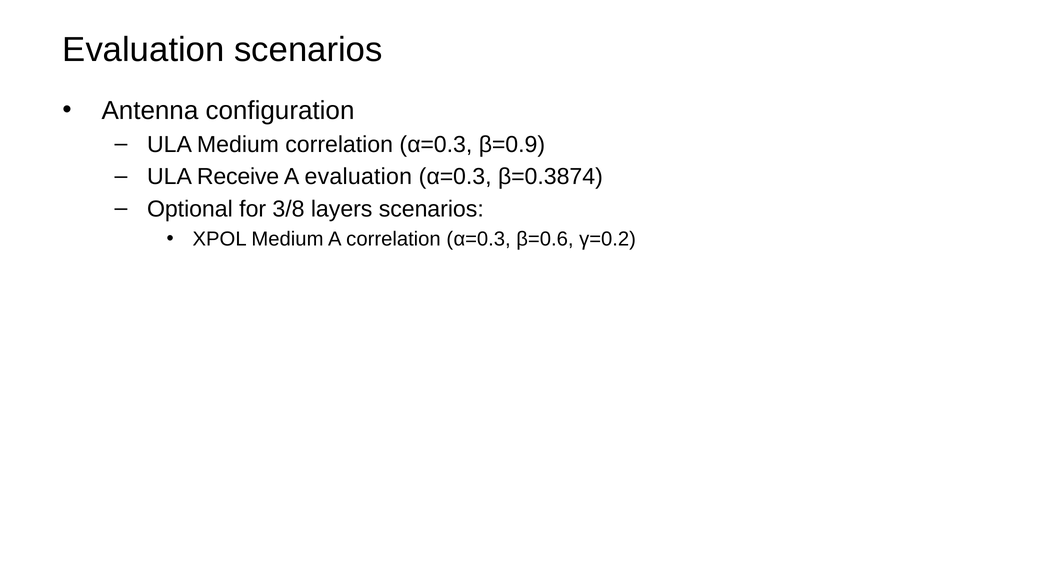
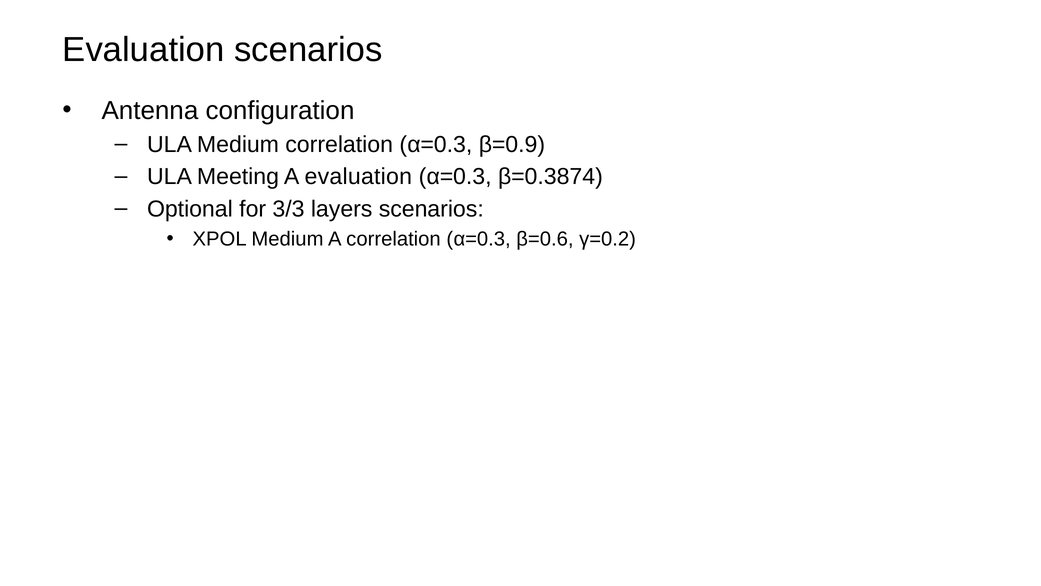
Receive: Receive -> Meeting
3/8: 3/8 -> 3/3
